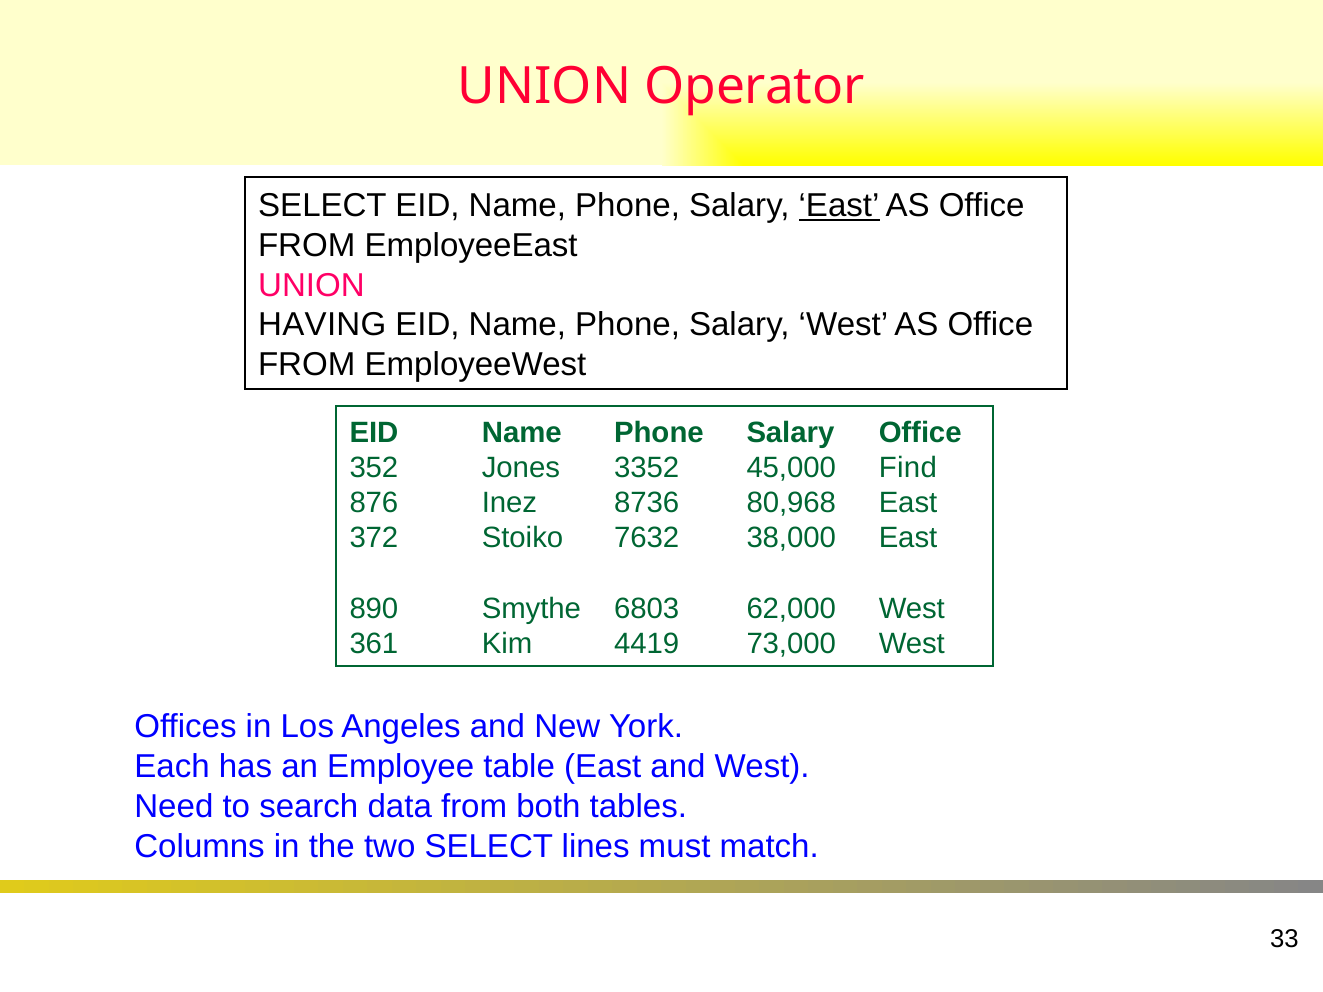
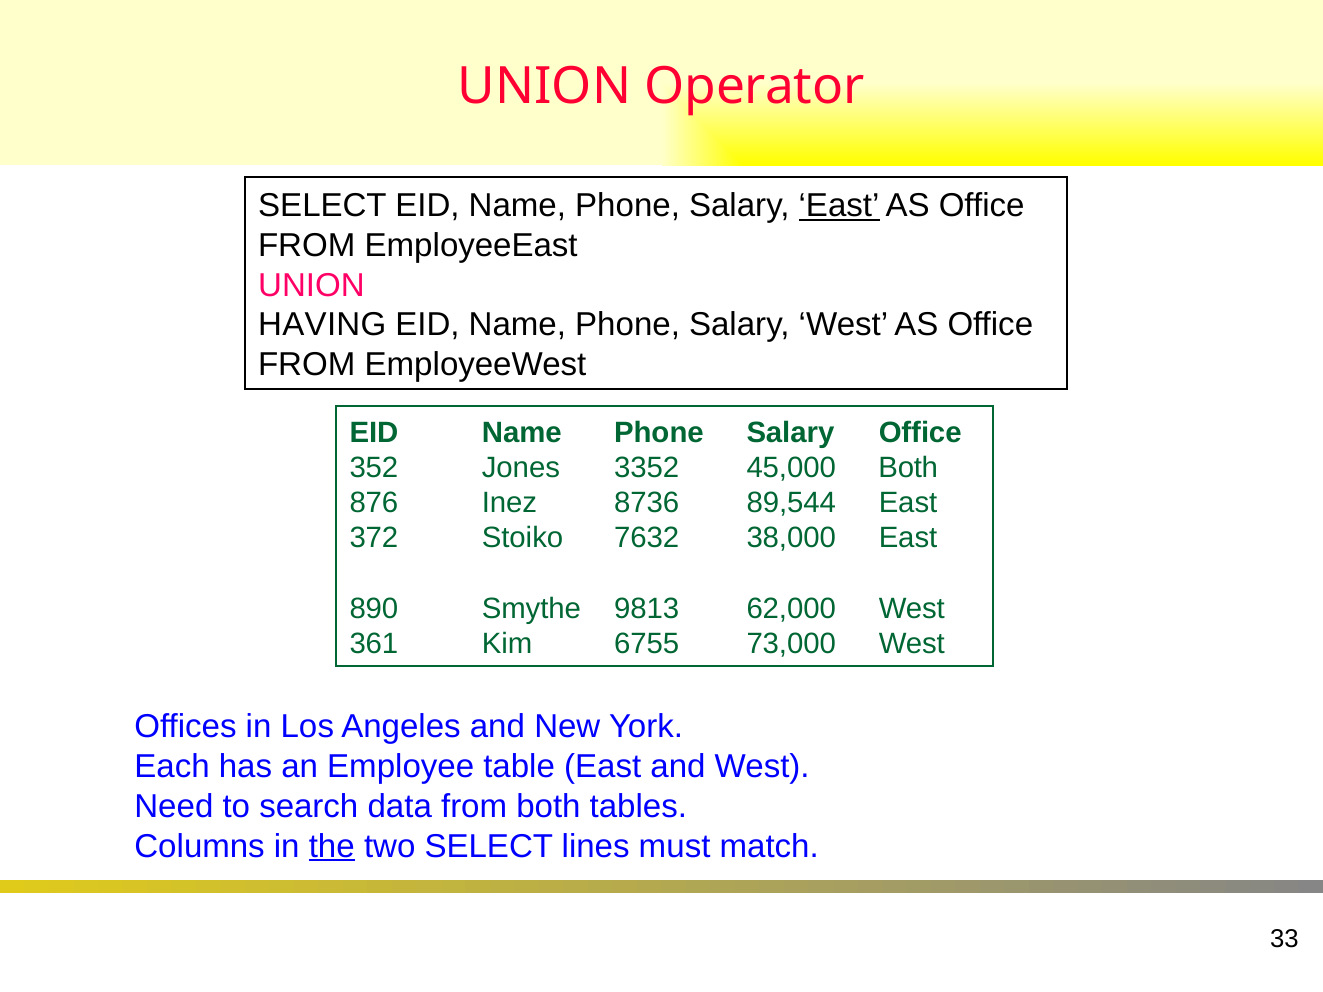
45,000 Find: Find -> Both
80,968: 80,968 -> 89,544
6803: 6803 -> 9813
4419: 4419 -> 6755
the underline: none -> present
